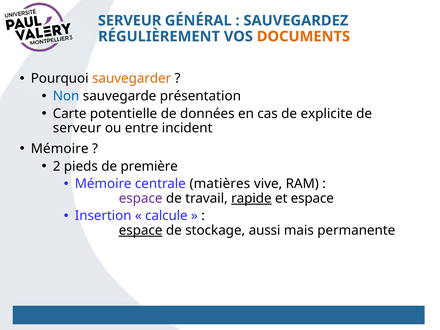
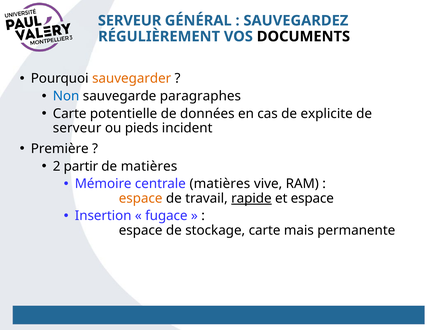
DOCUMENTS colour: orange -> black
présentation: présentation -> paragraphes
entre: entre -> pieds
Mémoire at (60, 149): Mémoire -> Première
pieds: pieds -> partir
de première: première -> matières
espace at (141, 198) colour: purple -> orange
calcule: calcule -> fugace
espace at (141, 230) underline: present -> none
stockage aussi: aussi -> carte
